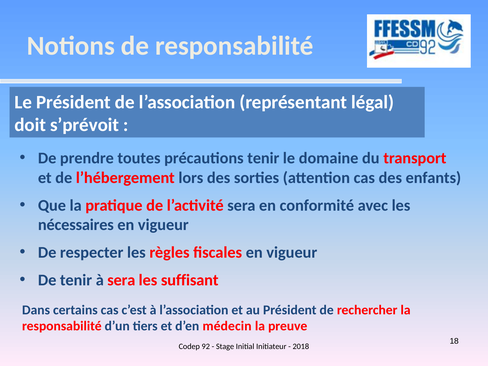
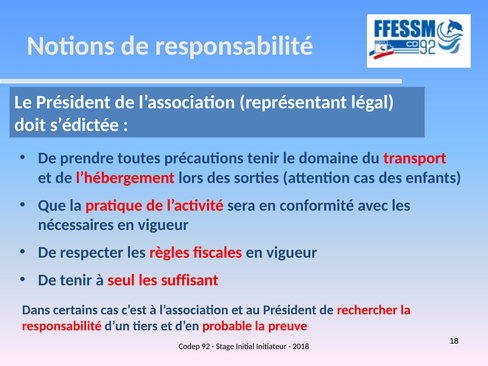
s’prévoit: s’prévoit -> s’édictée
à sera: sera -> seul
médecin: médecin -> probable
